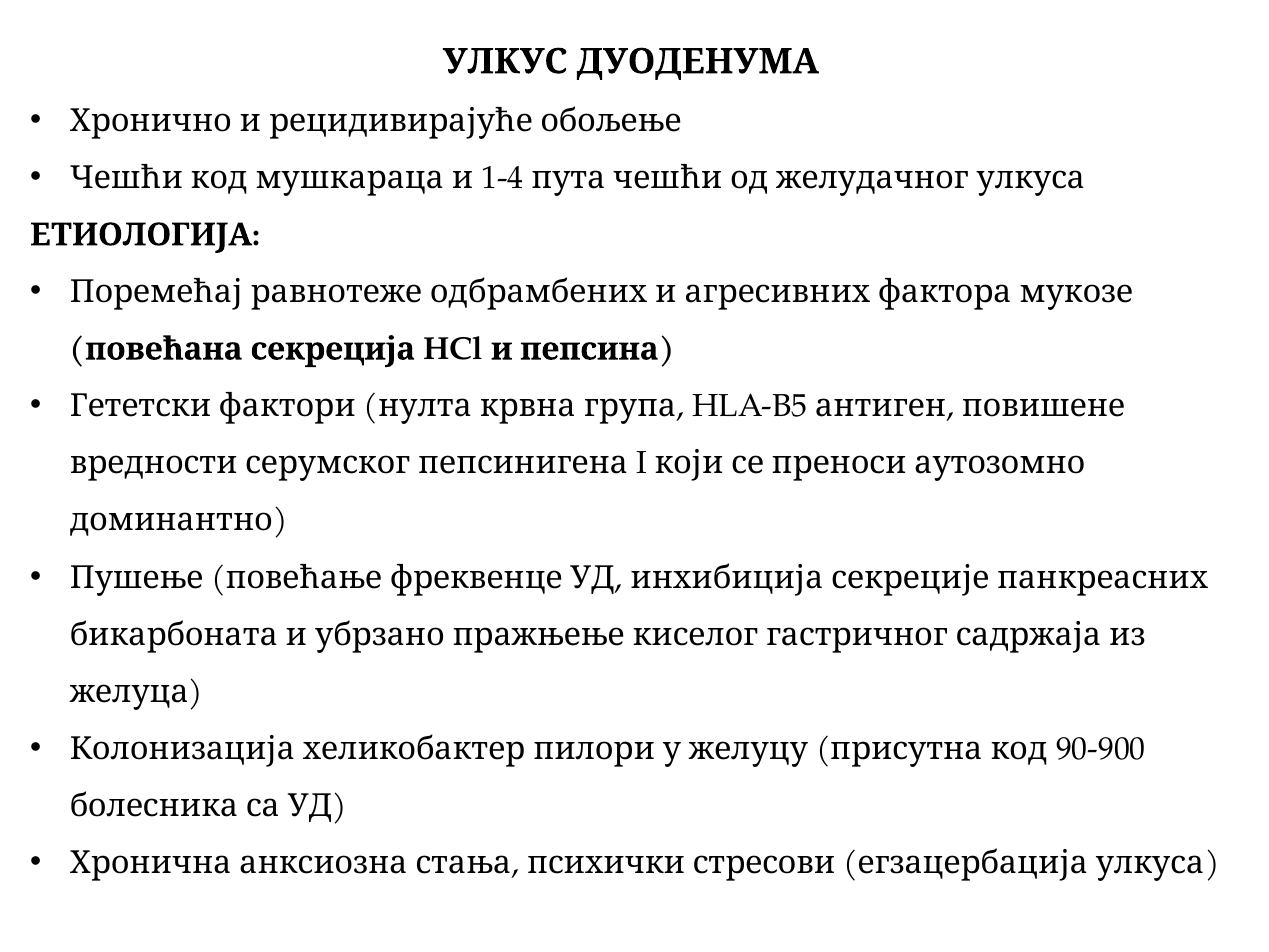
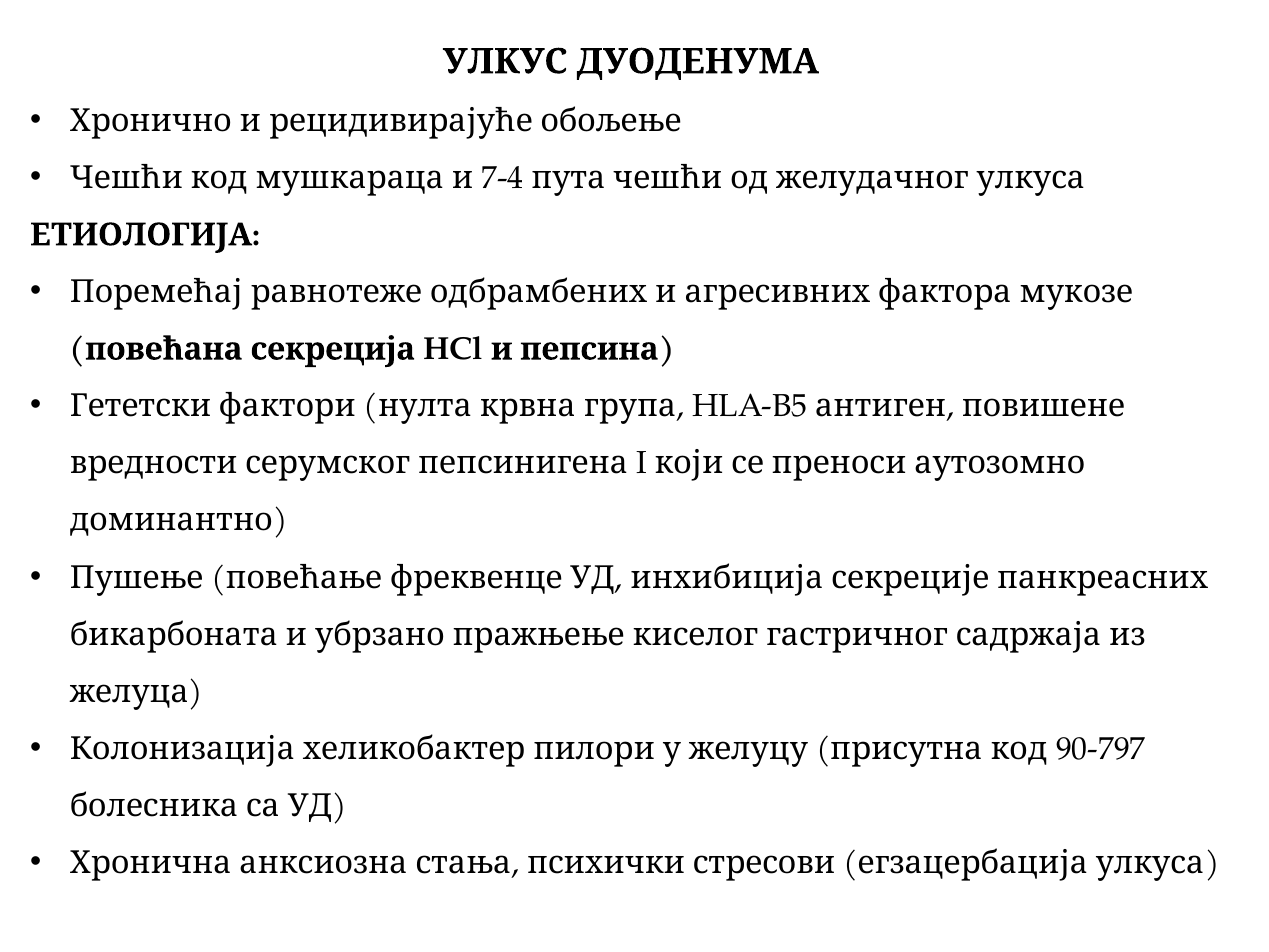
1-4: 1-4 -> 7-4
90-900: 90-900 -> 90-797
